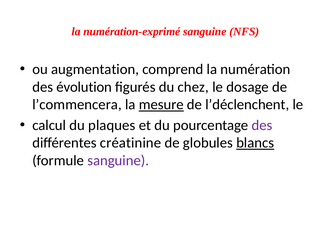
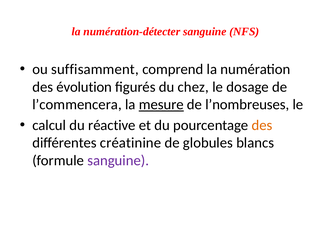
numération-exprimé: numération-exprimé -> numération-détecter
augmentation: augmentation -> suffisamment
l’déclenchent: l’déclenchent -> l’nombreuses
plaques: plaques -> réactive
des at (262, 125) colour: purple -> orange
blancs underline: present -> none
